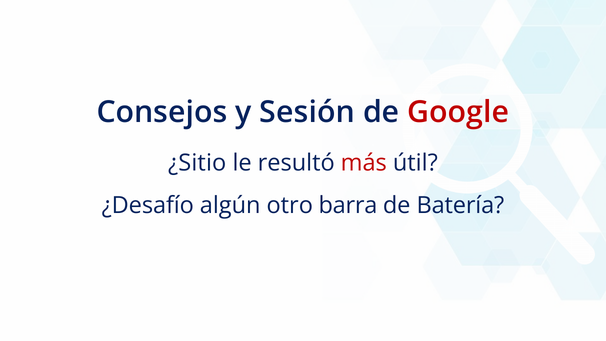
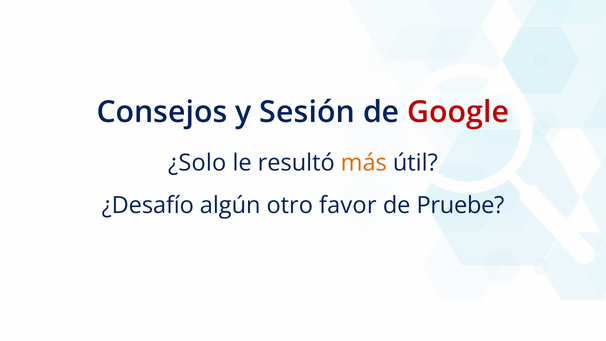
¿Sitio: ¿Sitio -> ¿Solo
más colour: red -> orange
barra: barra -> favor
Batería: Batería -> Pruebe
